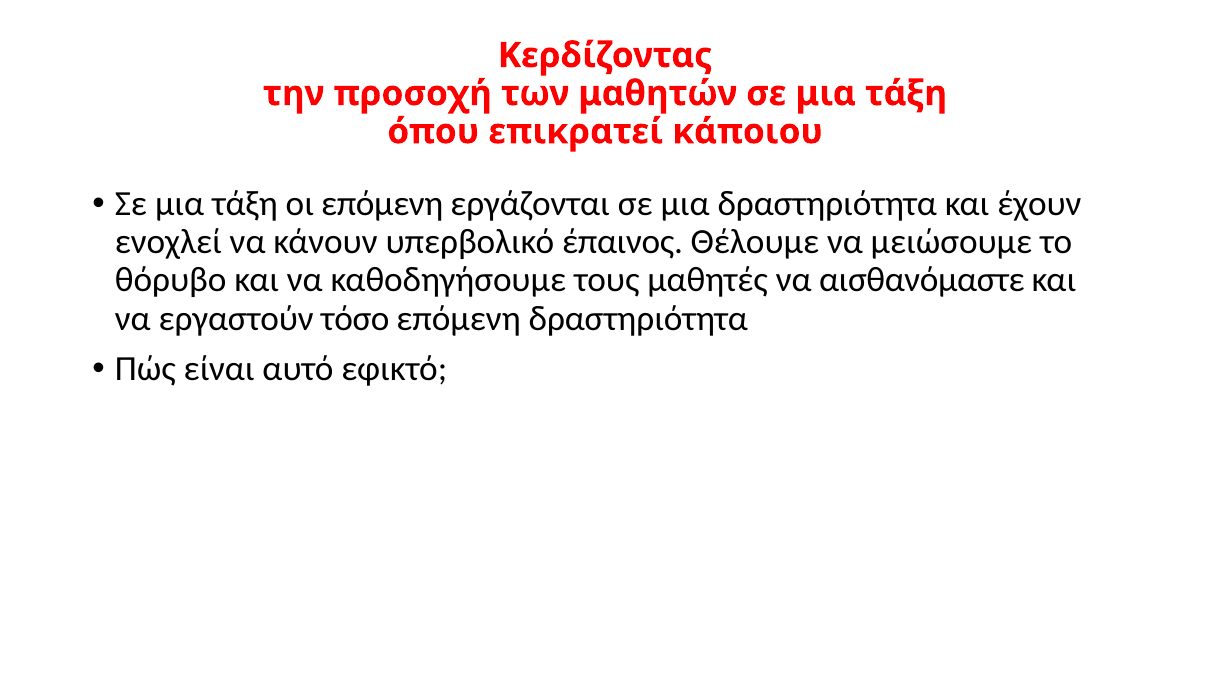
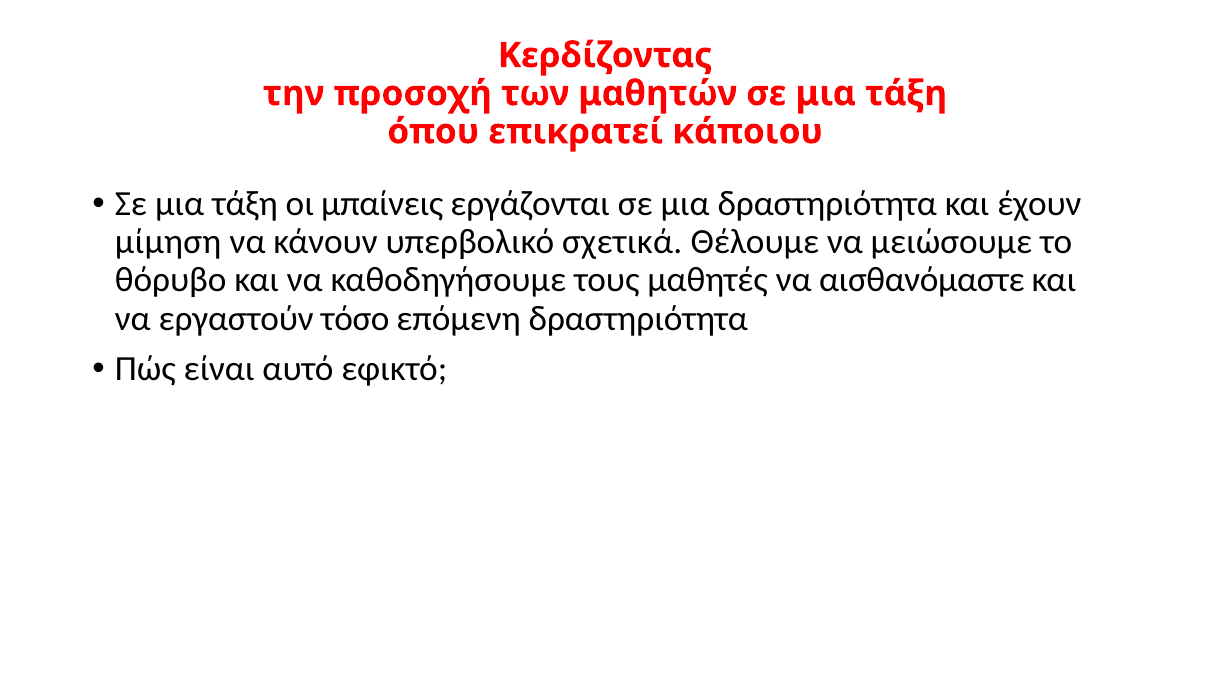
οι επόμενη: επόμενη -> μπαίνεις
ενοχλεί: ενοχλεί -> μίμηση
έπαινος: έπαινος -> σχετικά
